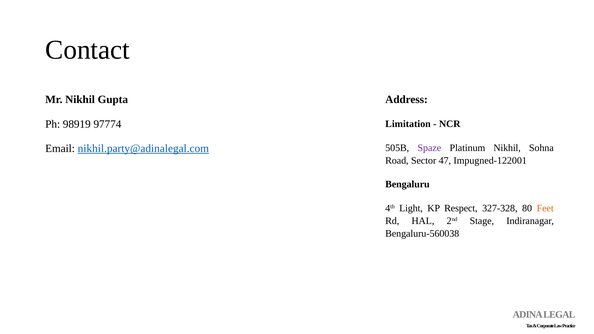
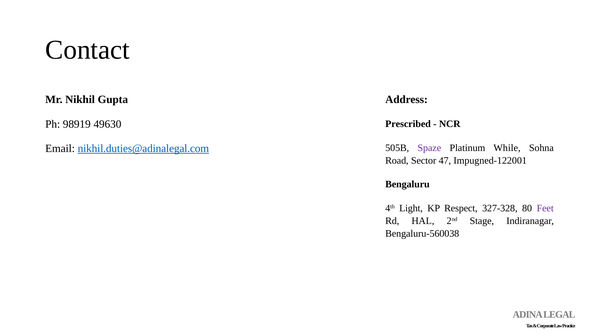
97774: 97774 -> 49630
Limitation: Limitation -> Prescribed
Platinum Nikhil: Nikhil -> While
nikhil.party@adinalegal.com: nikhil.party@adinalegal.com -> nikhil.duties@adinalegal.com
Feet colour: orange -> purple
